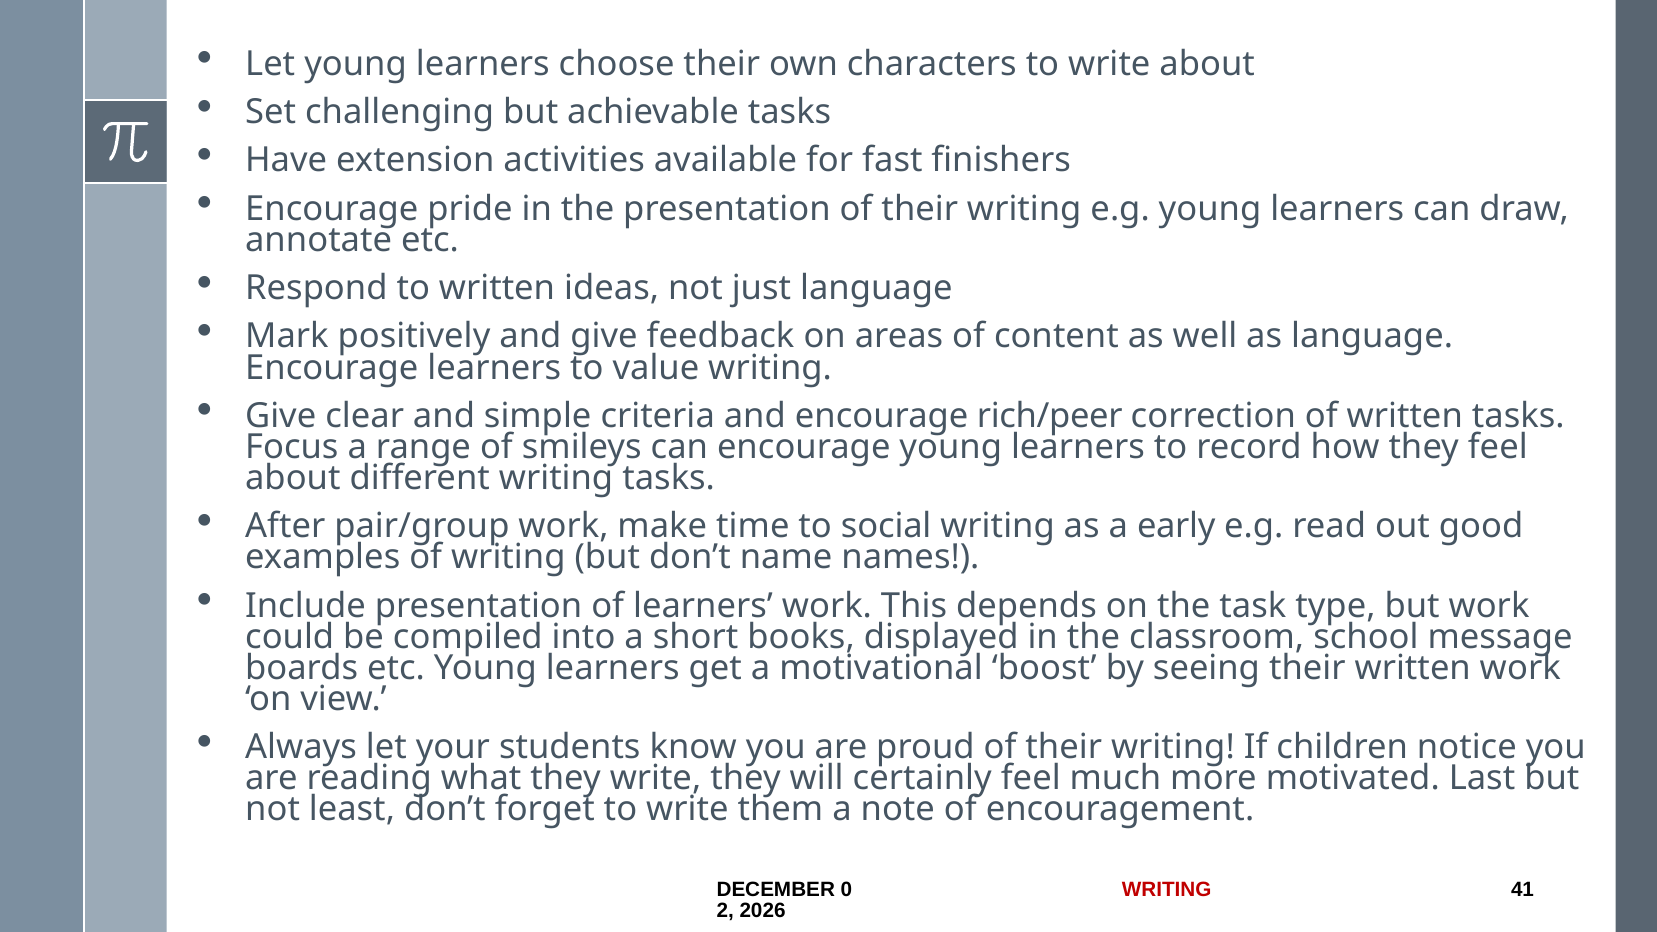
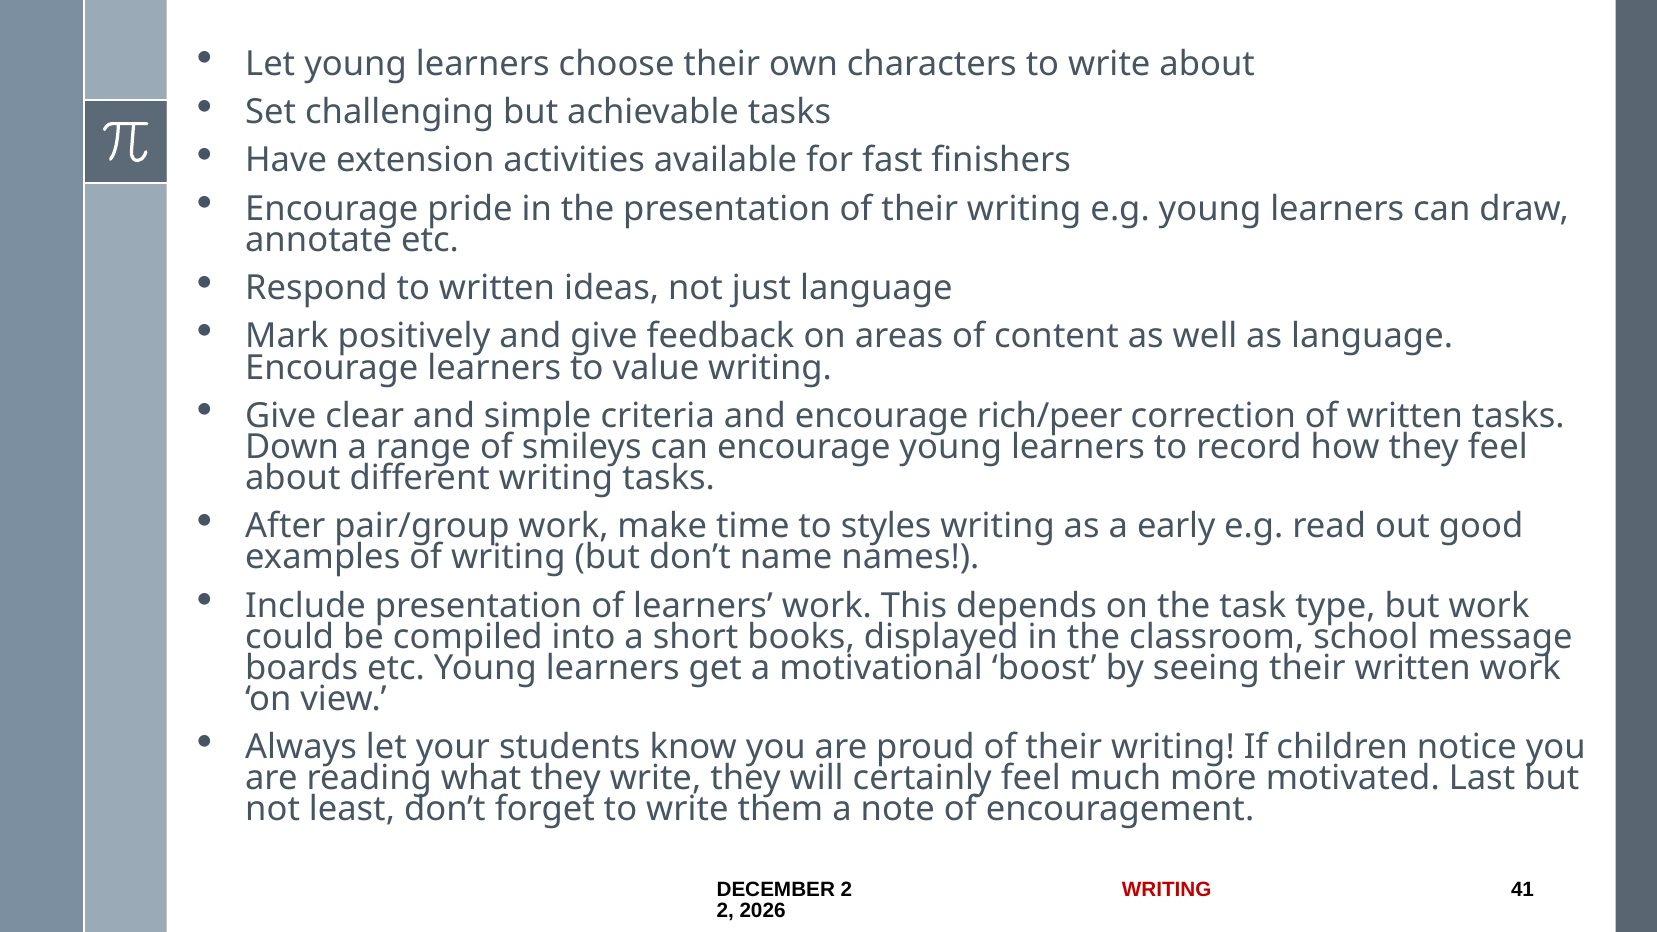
Focus: Focus -> Down
social: social -> styles
0 at (846, 890): 0 -> 2
